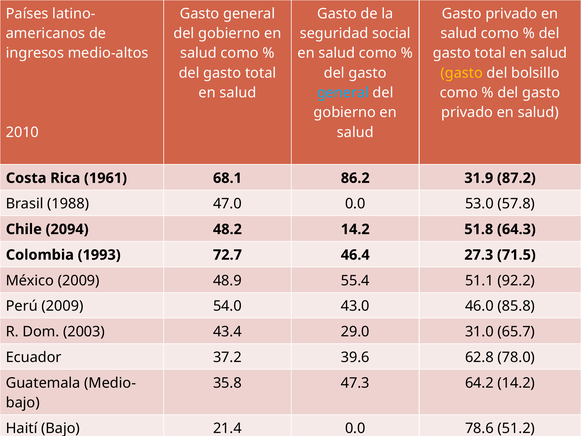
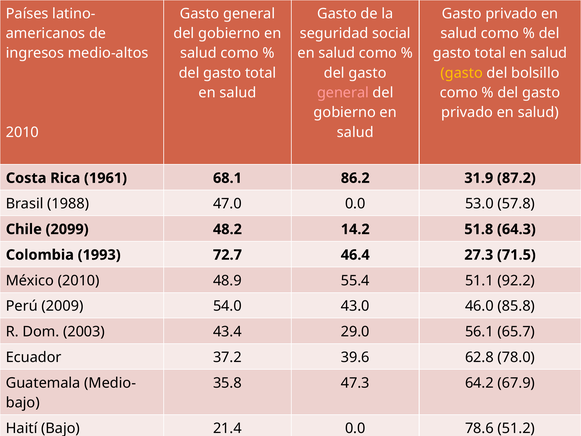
general at (343, 93) colour: light blue -> pink
2094: 2094 -> 2099
México 2009: 2009 -> 2010
31.0: 31.0 -> 56.1
64.2 14.2: 14.2 -> 67.9
